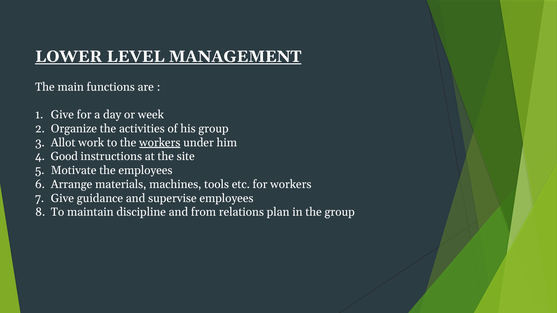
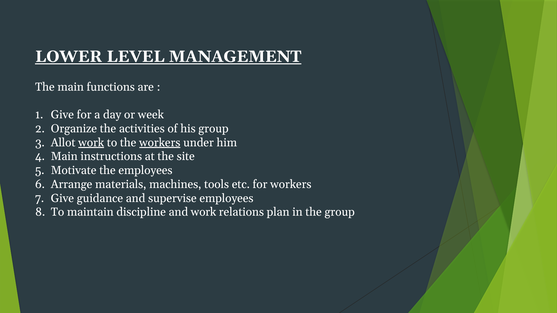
work at (91, 143) underline: none -> present
Good at (64, 157): Good -> Main
and from: from -> work
